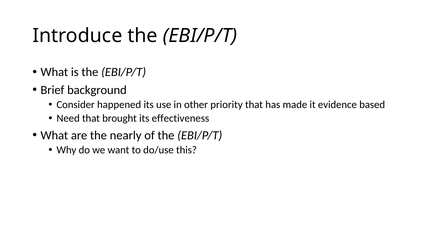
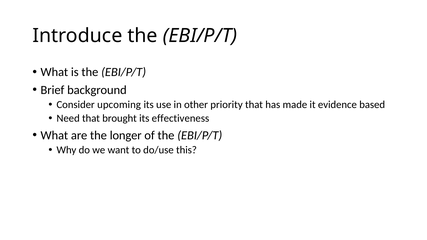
happened: happened -> upcoming
nearly: nearly -> longer
